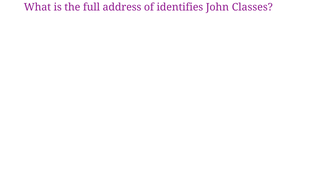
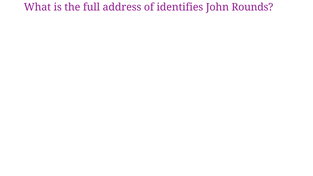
Classes: Classes -> Rounds
